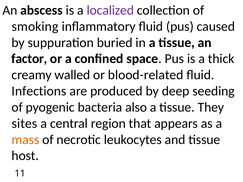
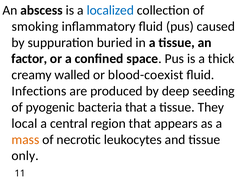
localized colour: purple -> blue
blood-related: blood-related -> blood-coexist
bacteria also: also -> that
sites: sites -> local
host: host -> only
